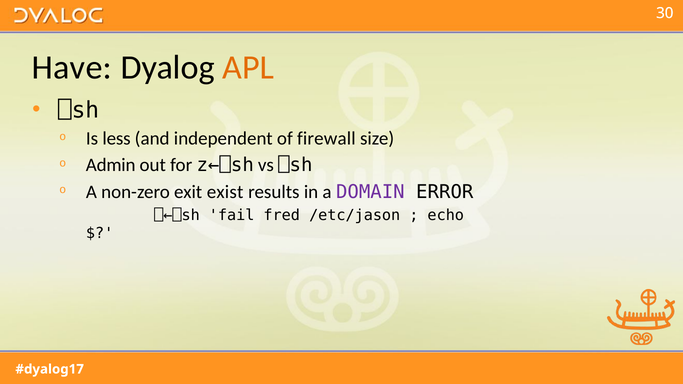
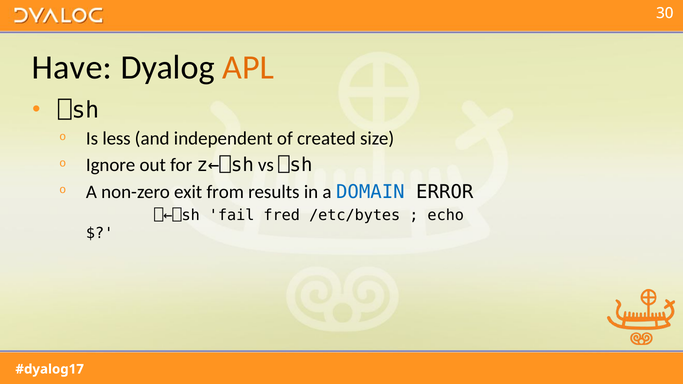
firewall: firewall -> created
Admin: Admin -> Ignore
exist: exist -> from
DOMAIN colour: purple -> blue
/etc/jason: /etc/jason -> /etc/bytes
